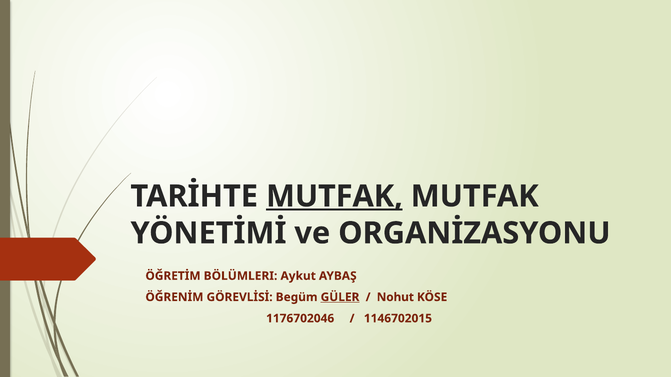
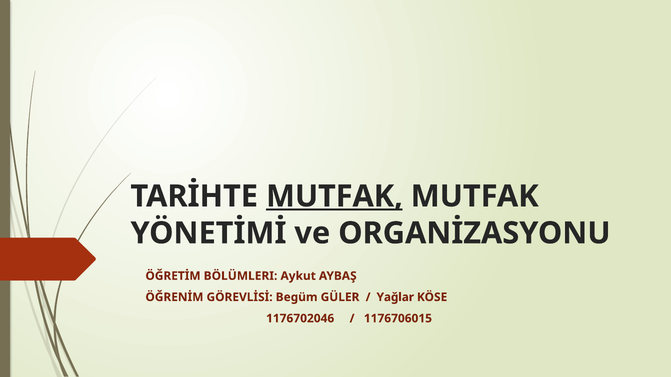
GÜLER underline: present -> none
Nohut: Nohut -> Yağlar
1146702015: 1146702015 -> 1176706015
